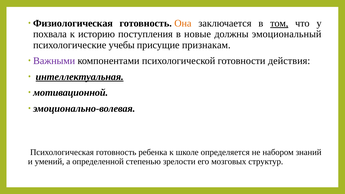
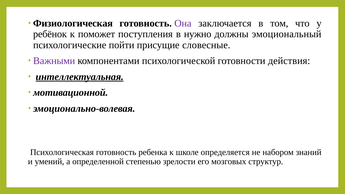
Она colour: orange -> purple
том underline: present -> none
похвала: похвала -> ребёнок
историю: историю -> поможет
новые: новые -> нужно
учебы: учебы -> пойти
признакам: признакам -> словесные
